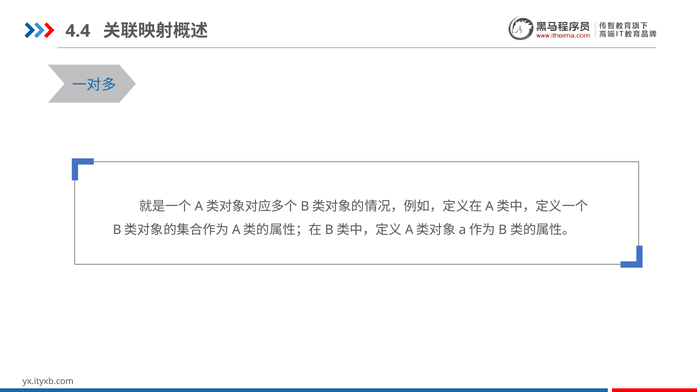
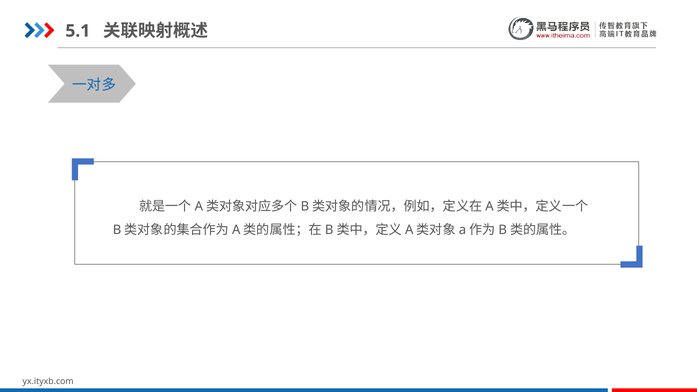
4.4: 4.4 -> 5.1
